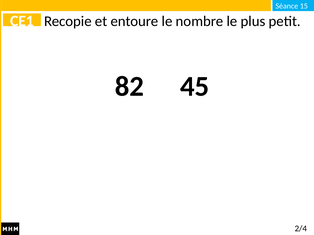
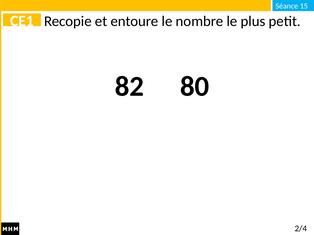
45: 45 -> 80
